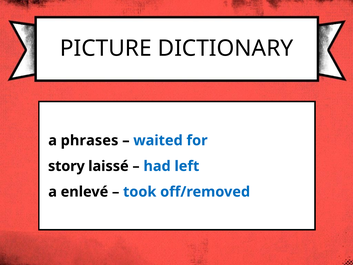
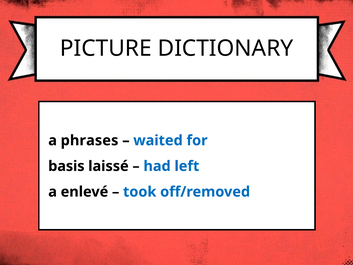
story: story -> basis
